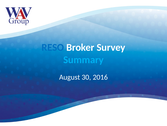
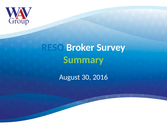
Summary colour: light blue -> light green
